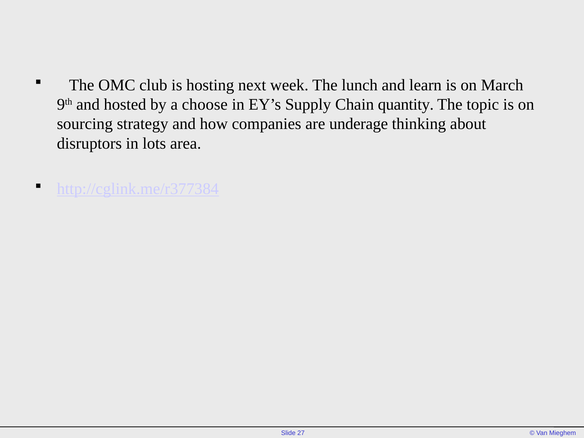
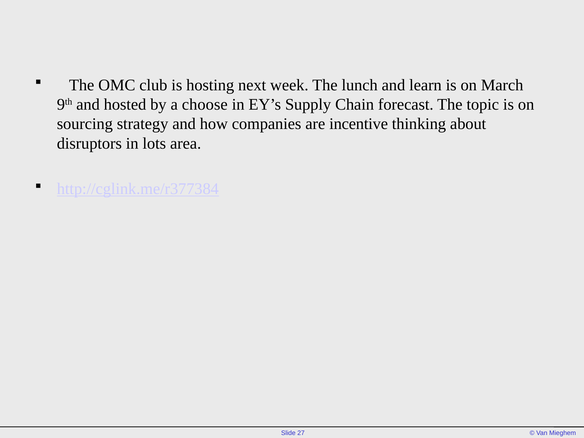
quantity: quantity -> forecast
underage: underage -> incentive
